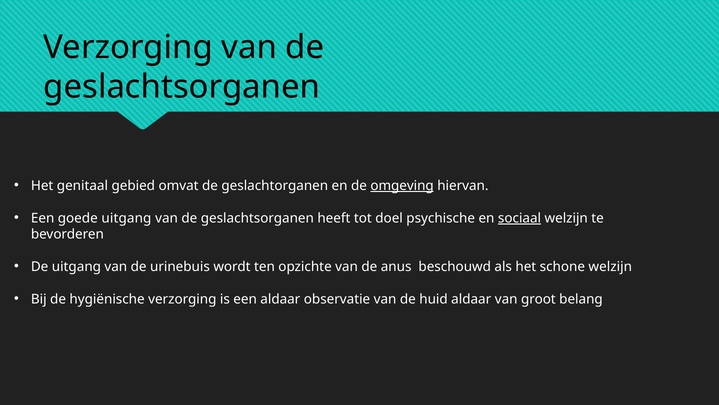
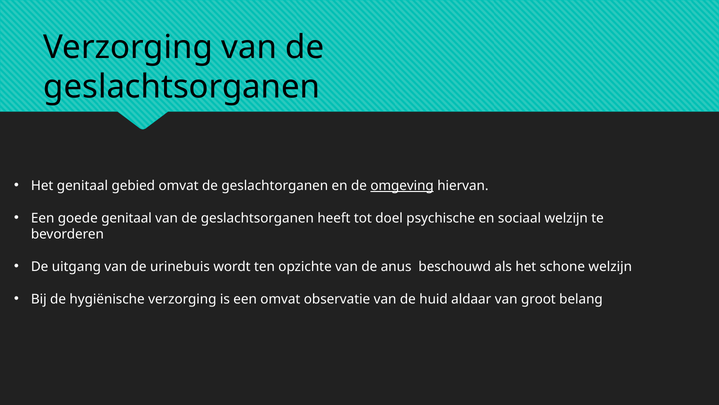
goede uitgang: uitgang -> genitaal
sociaal underline: present -> none
een aldaar: aldaar -> omvat
